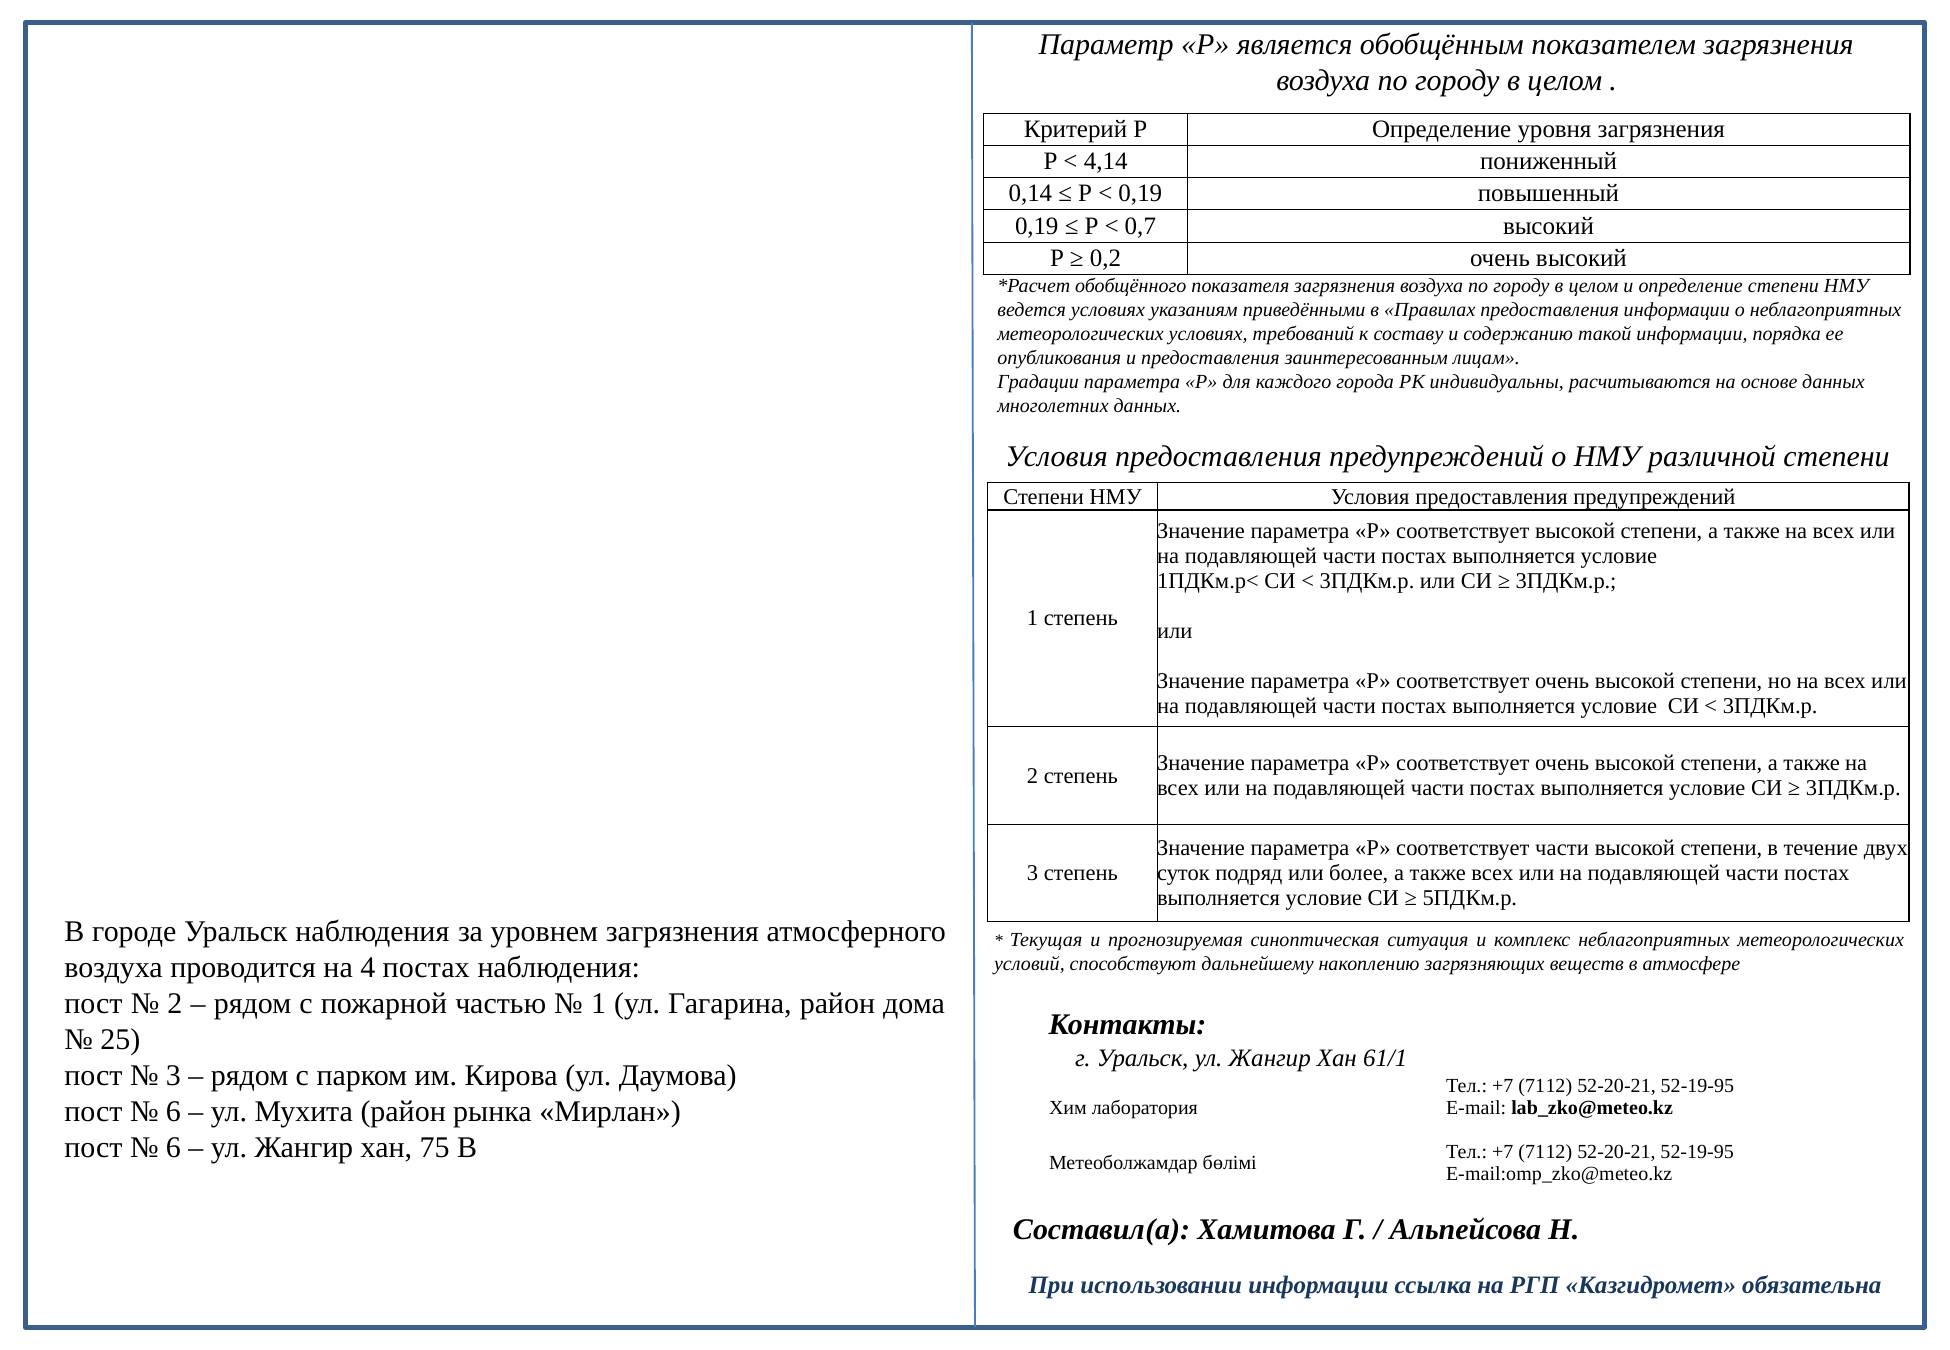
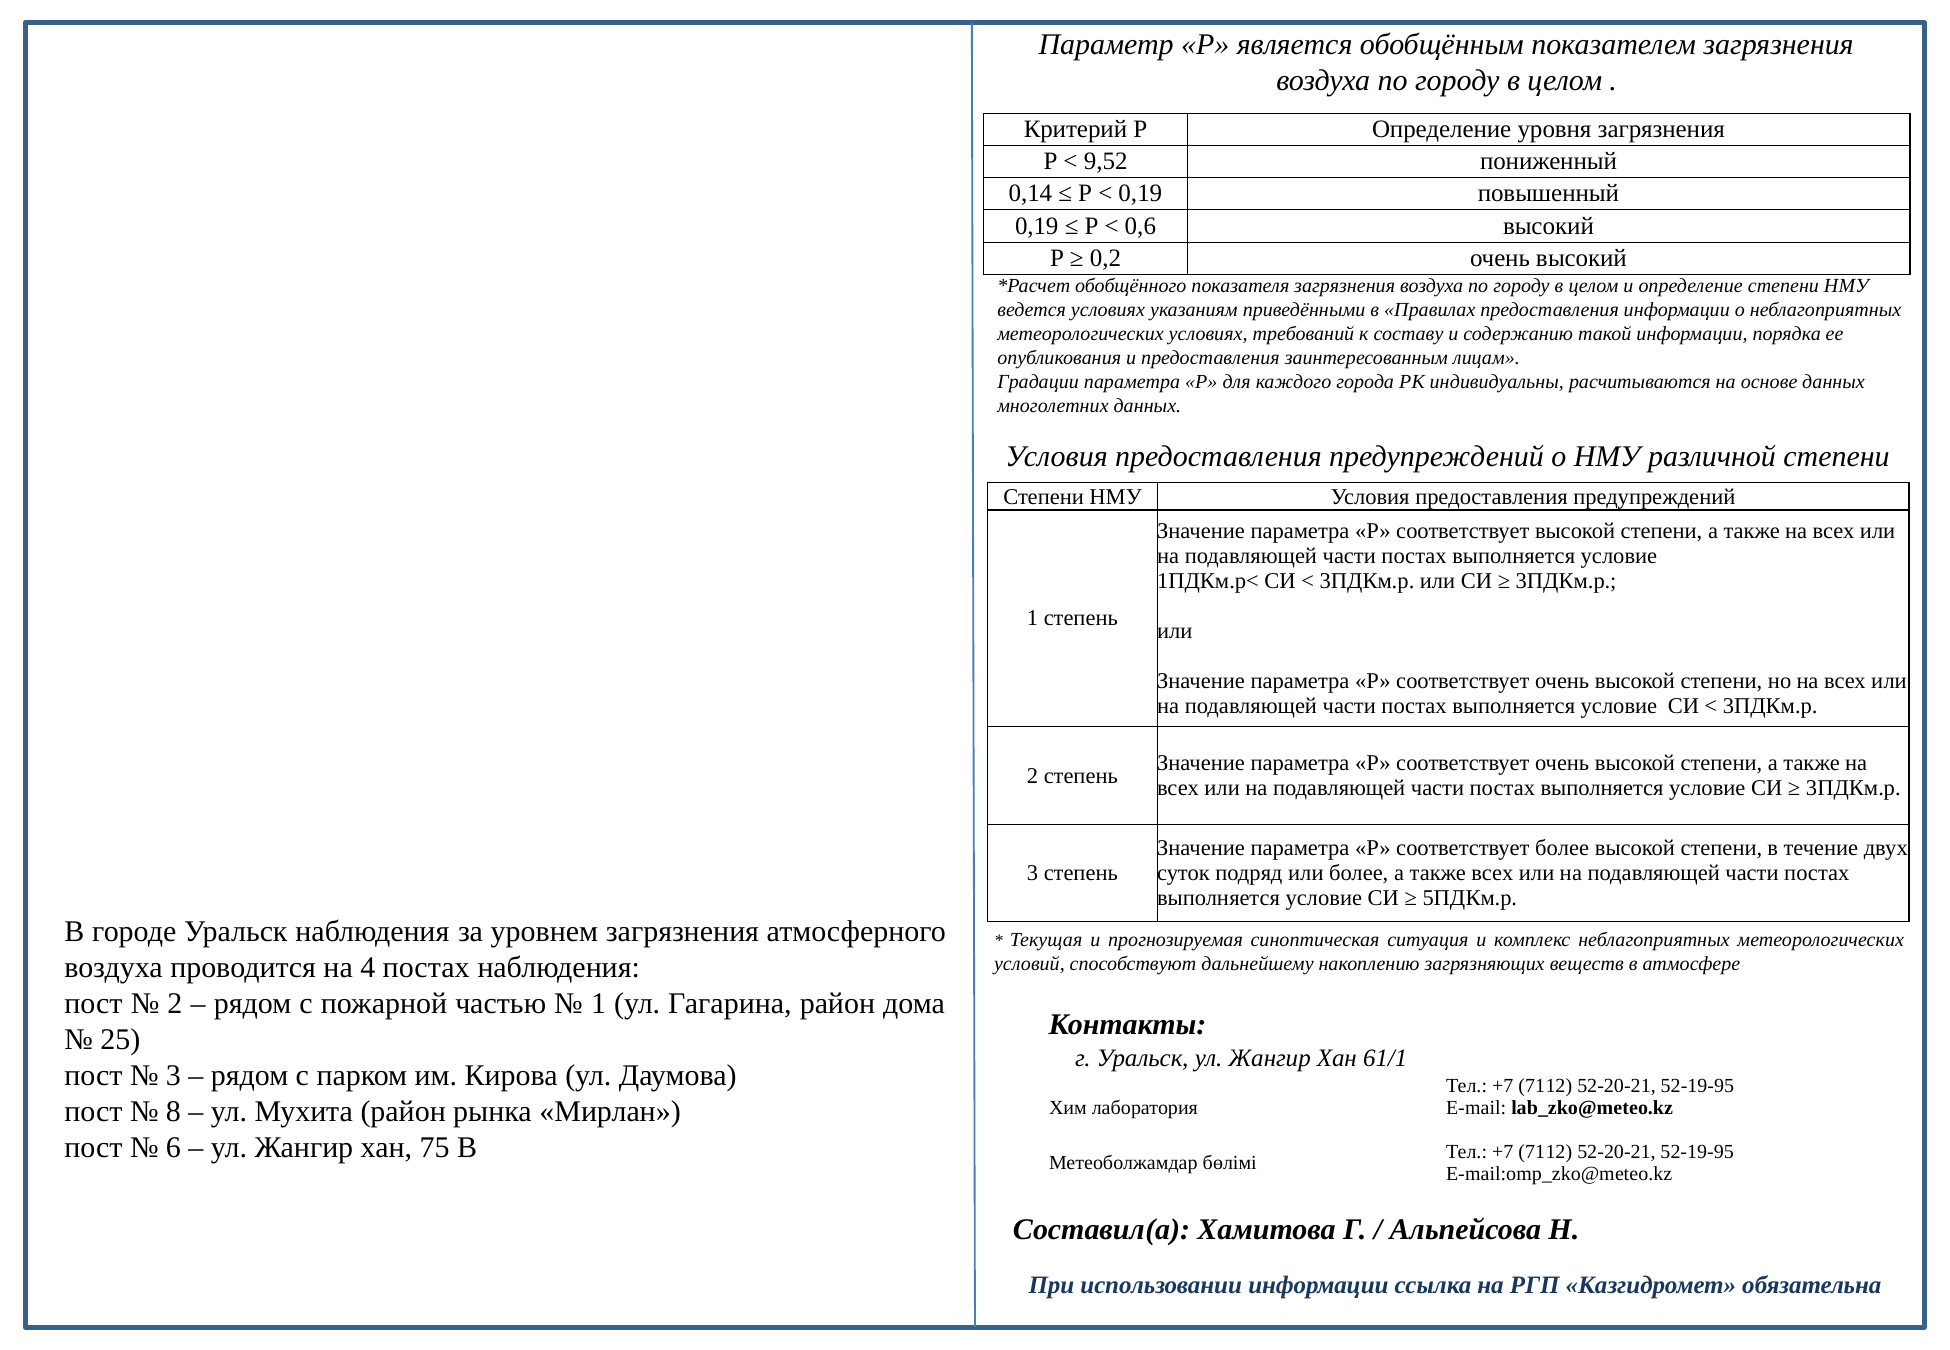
4,14: 4,14 -> 9,52
0,7: 0,7 -> 0,6
соответствует части: части -> более
6 at (173, 1112): 6 -> 8
